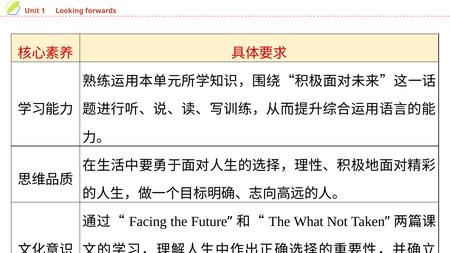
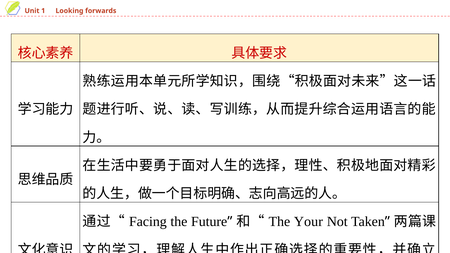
What: What -> Your
